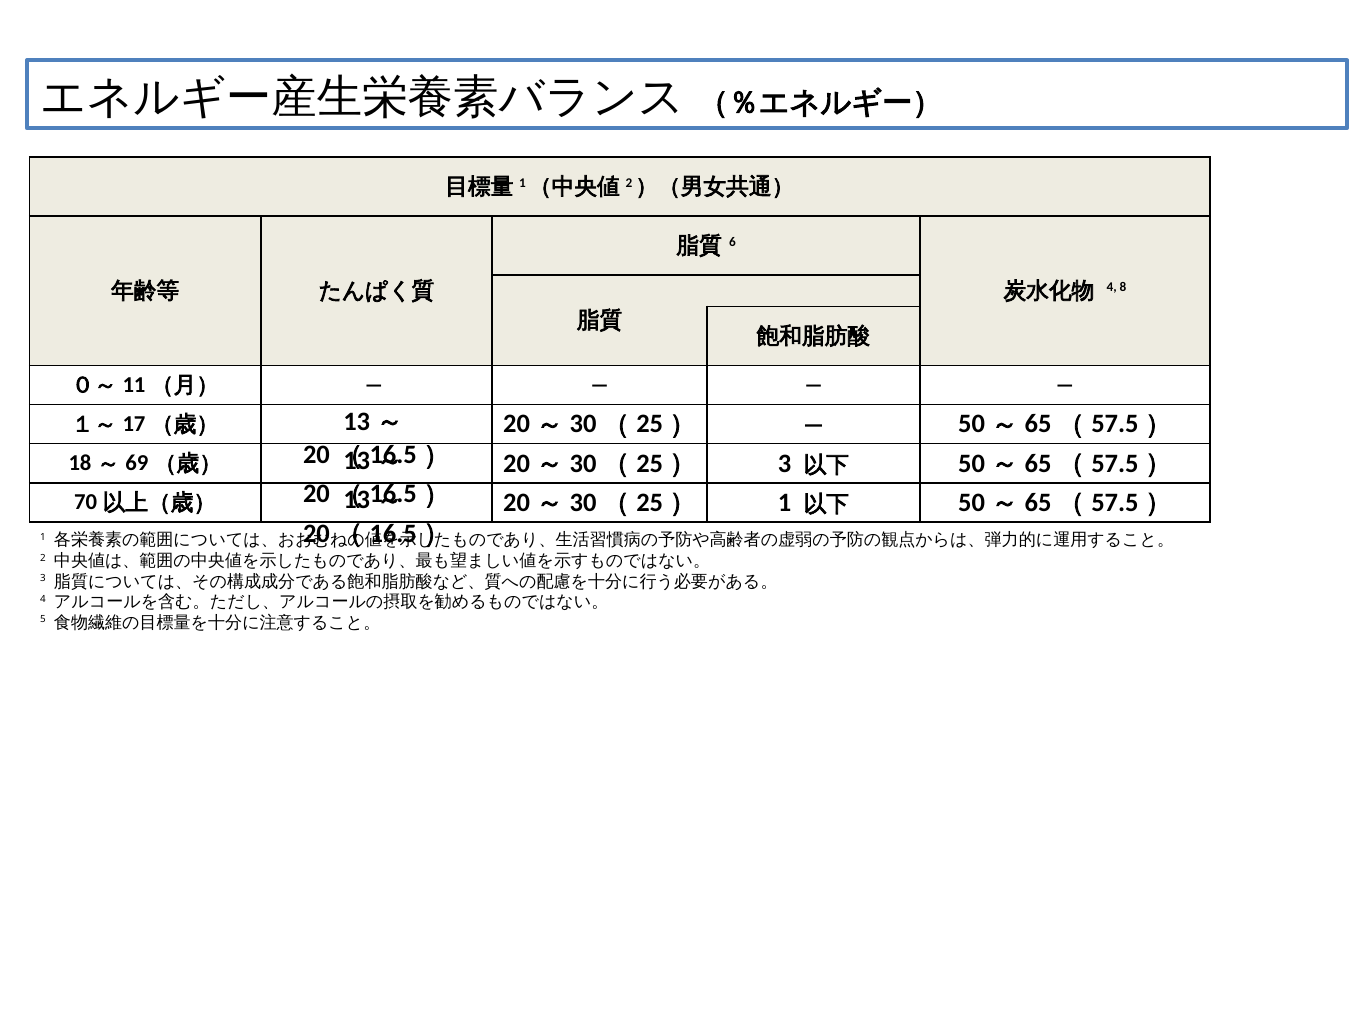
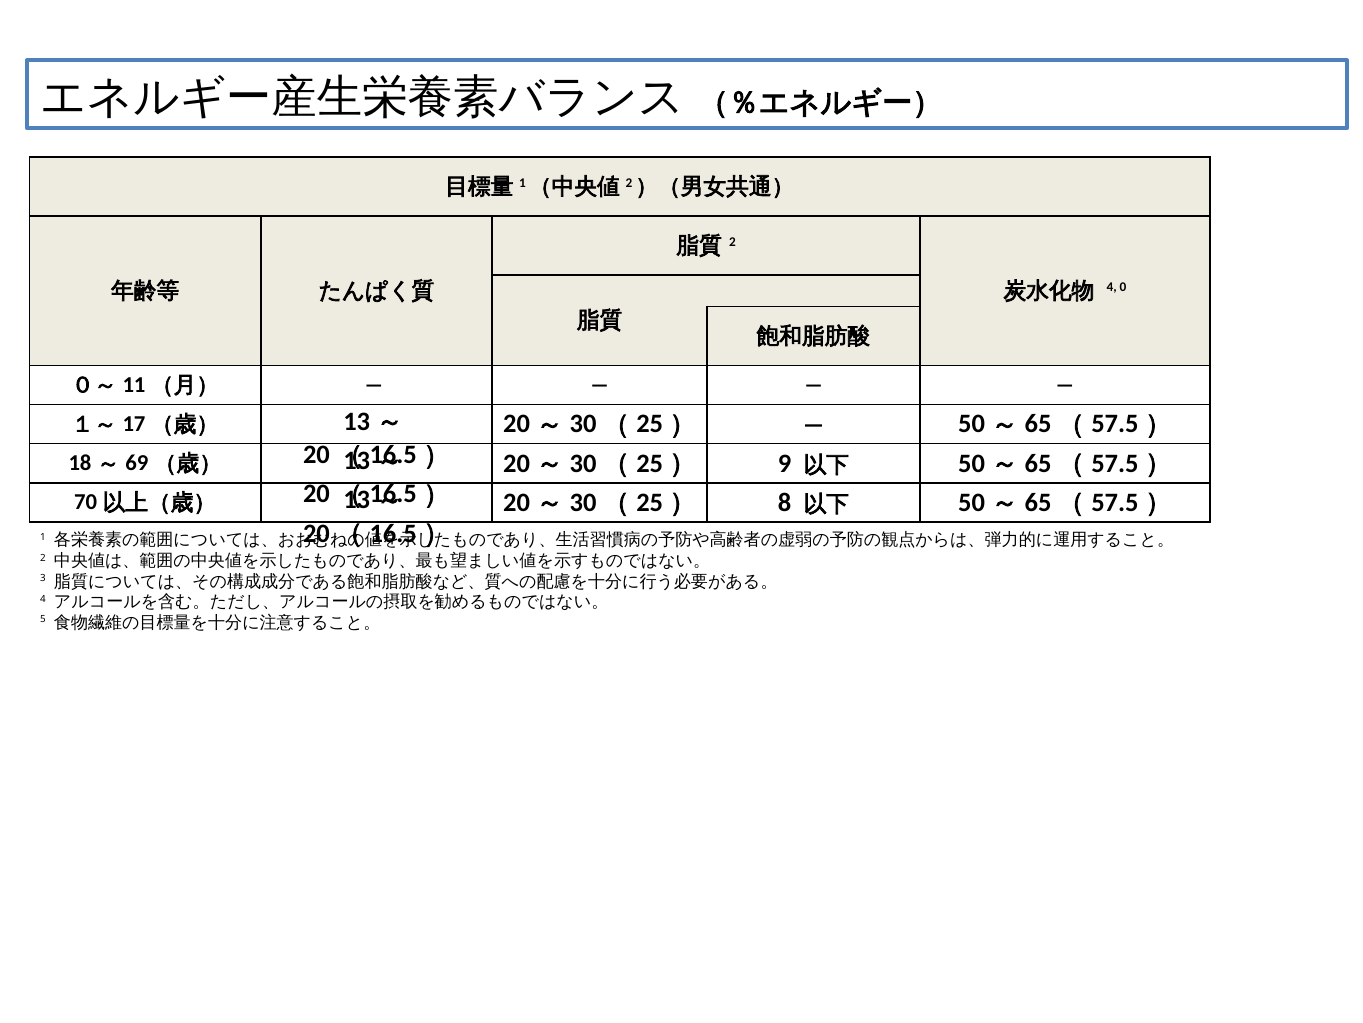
6 at (732, 242): 6 -> 2
8: 8 -> 0
3 at (785, 463): 3 -> 9
1 at (785, 502): 1 -> 8
